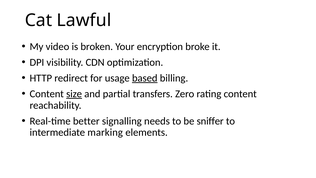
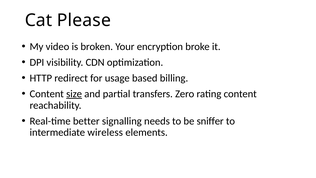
Lawful: Lawful -> Please
based underline: present -> none
marking: marking -> wireless
